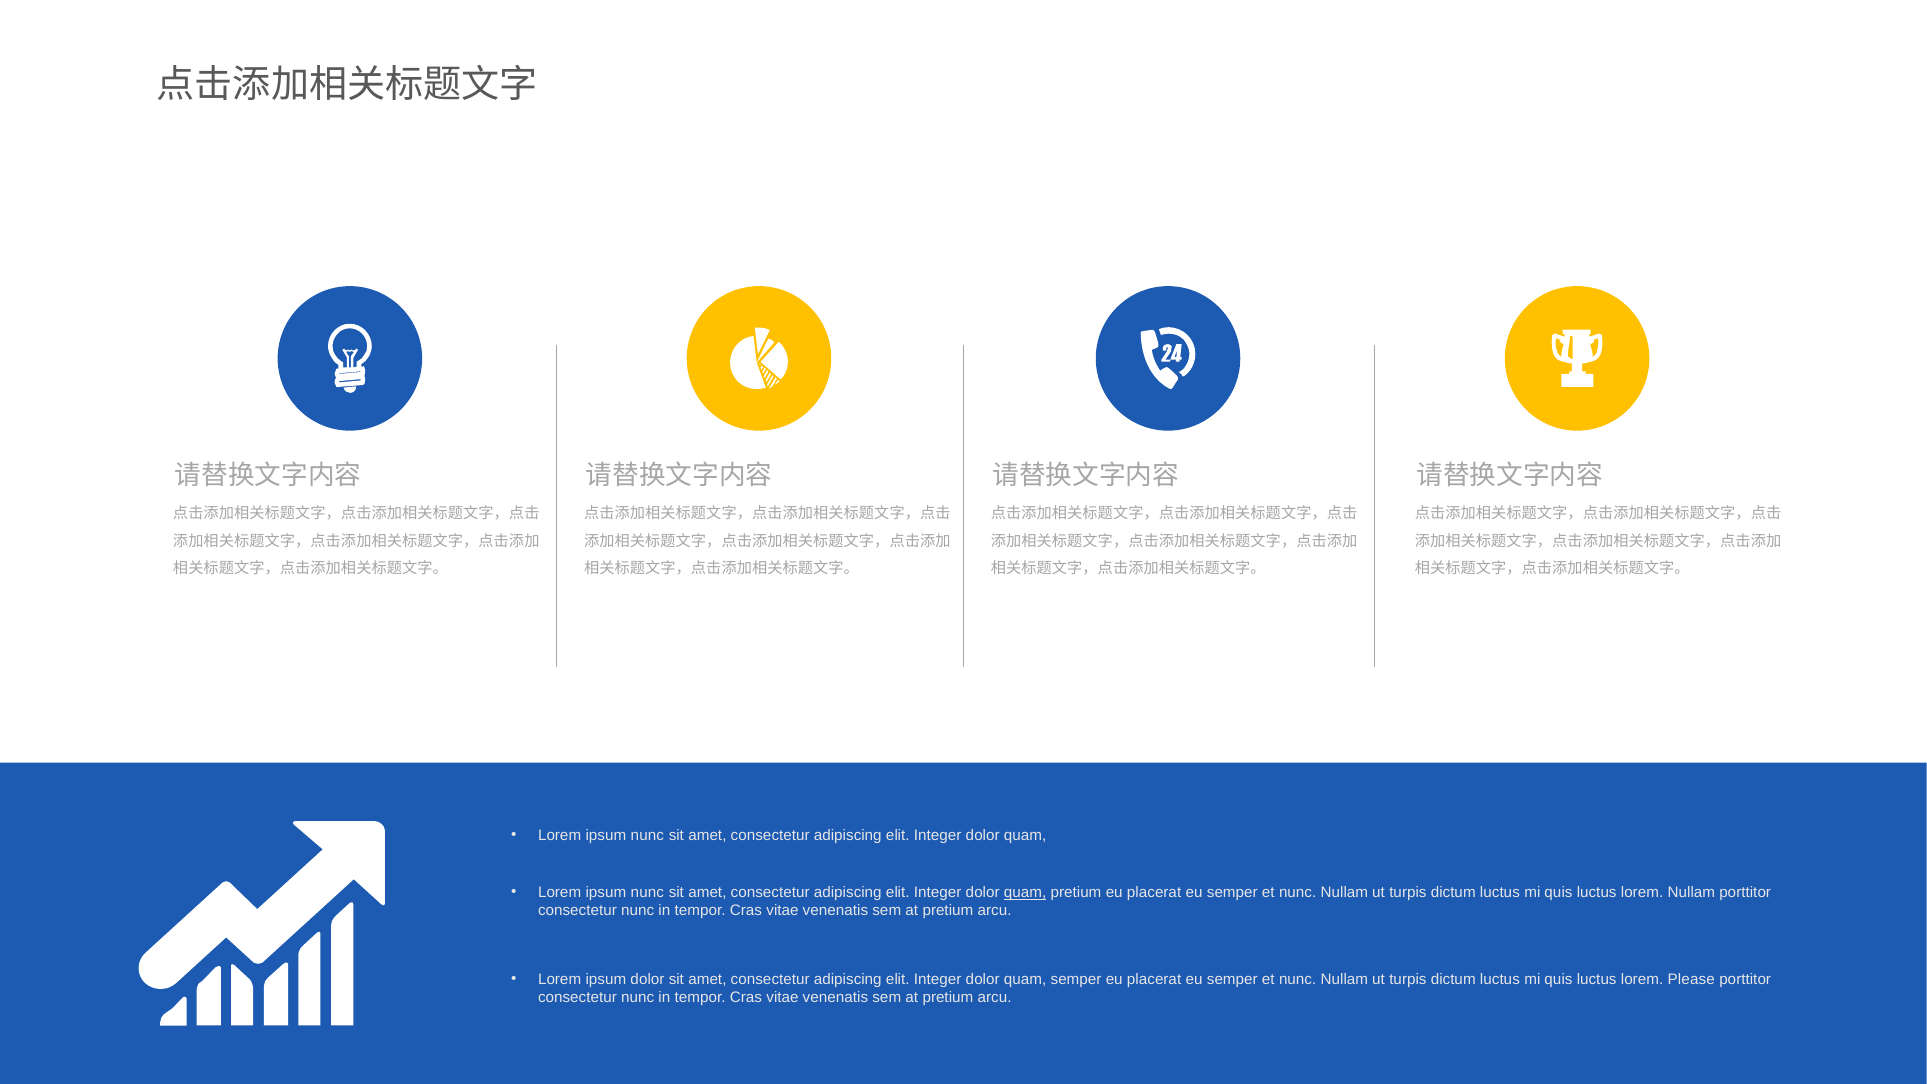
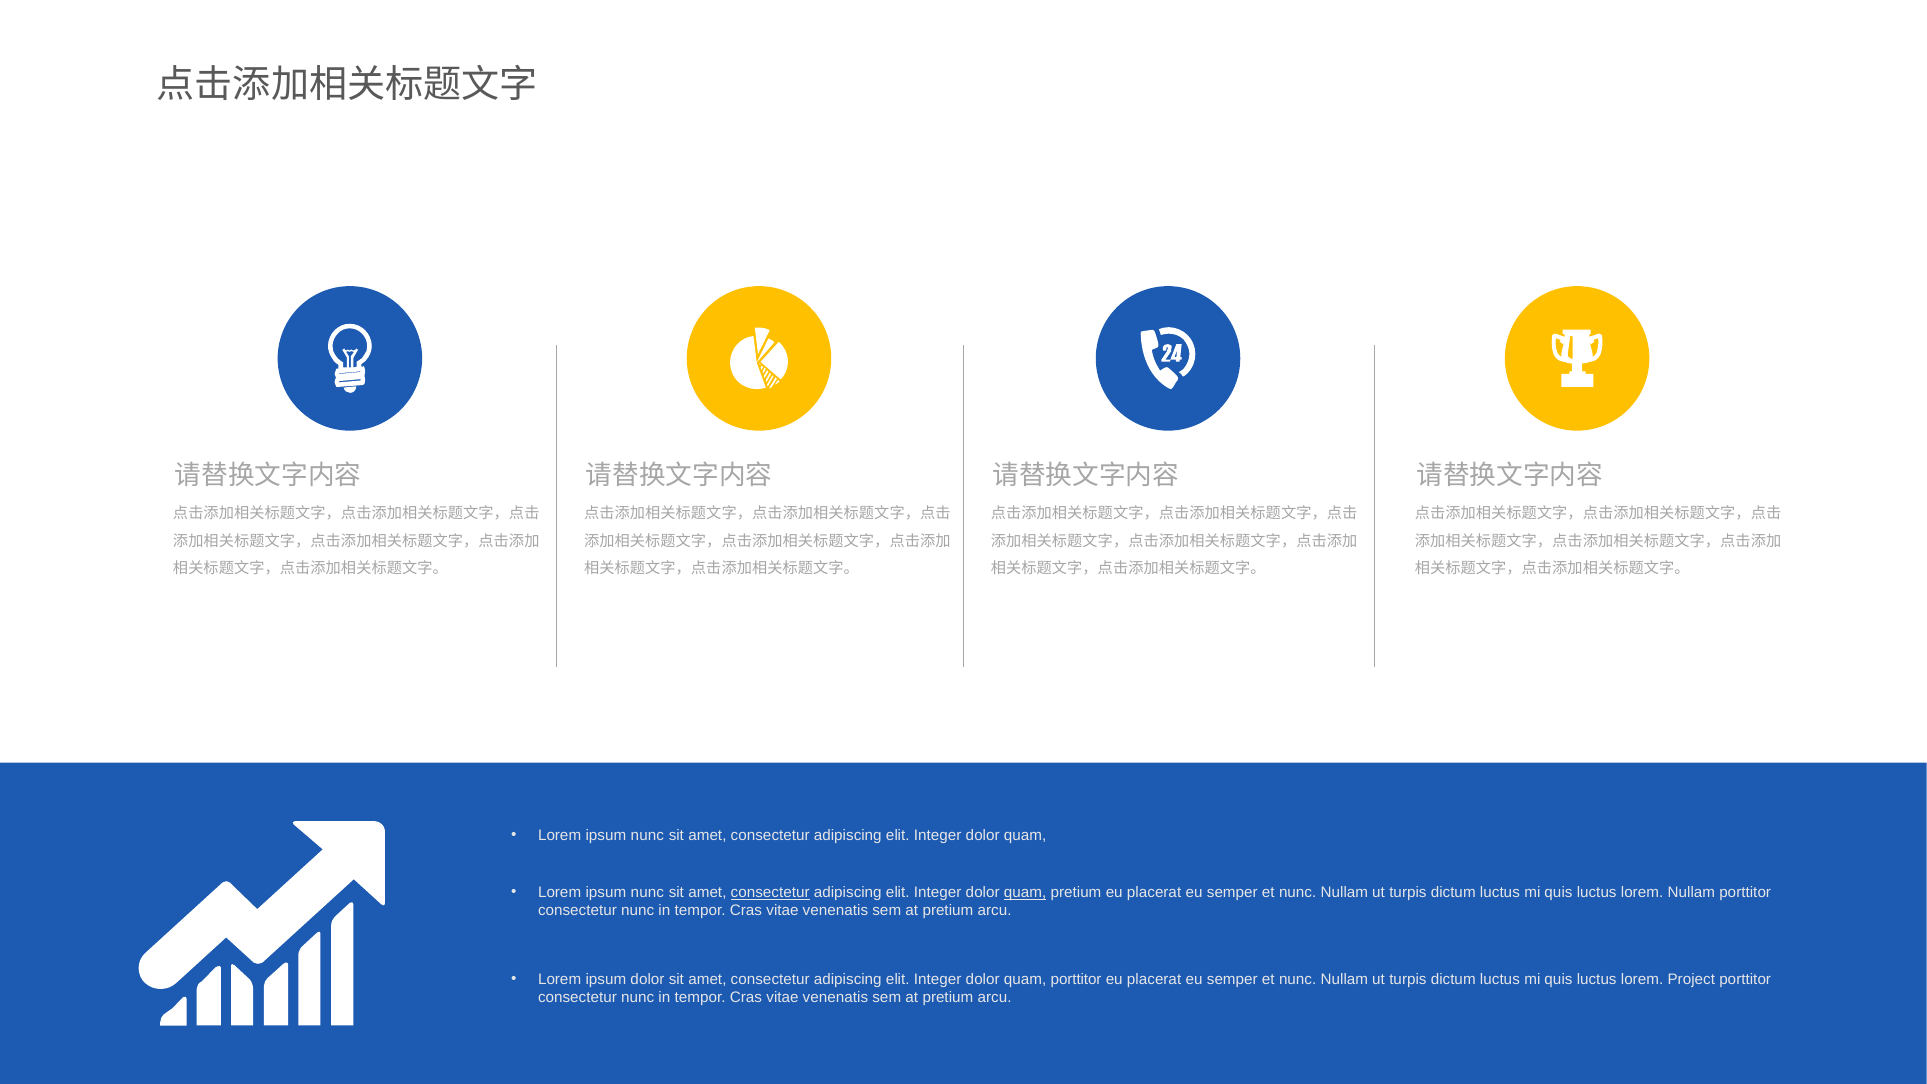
consectetur at (770, 893) underline: none -> present
quam semper: semper -> porttitor
Please: Please -> Project
